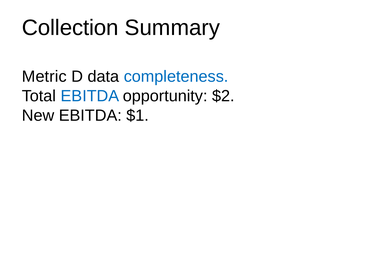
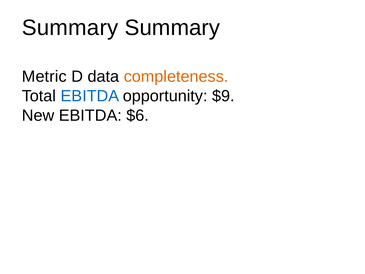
Collection at (70, 28): Collection -> Summary
completeness colour: blue -> orange
$2: $2 -> $9
$1: $1 -> $6
